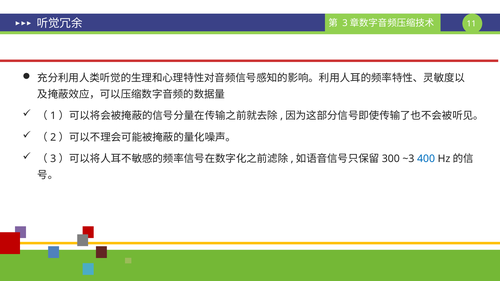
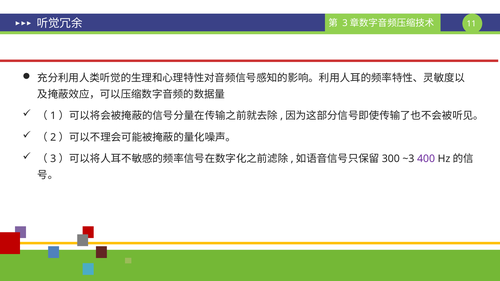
400 colour: blue -> purple
